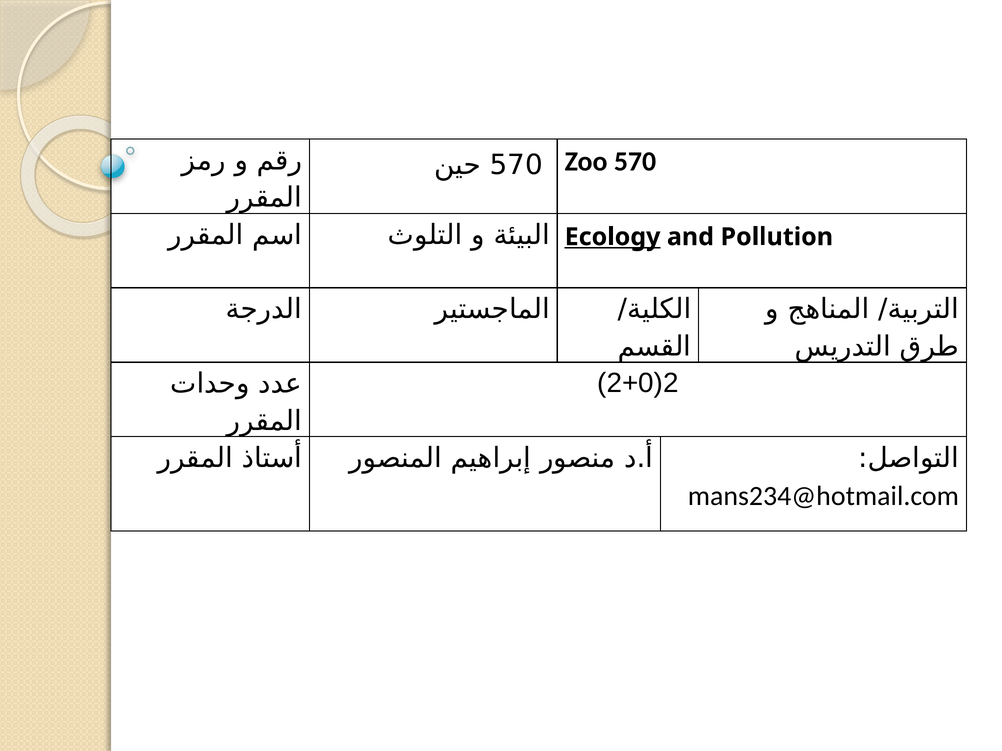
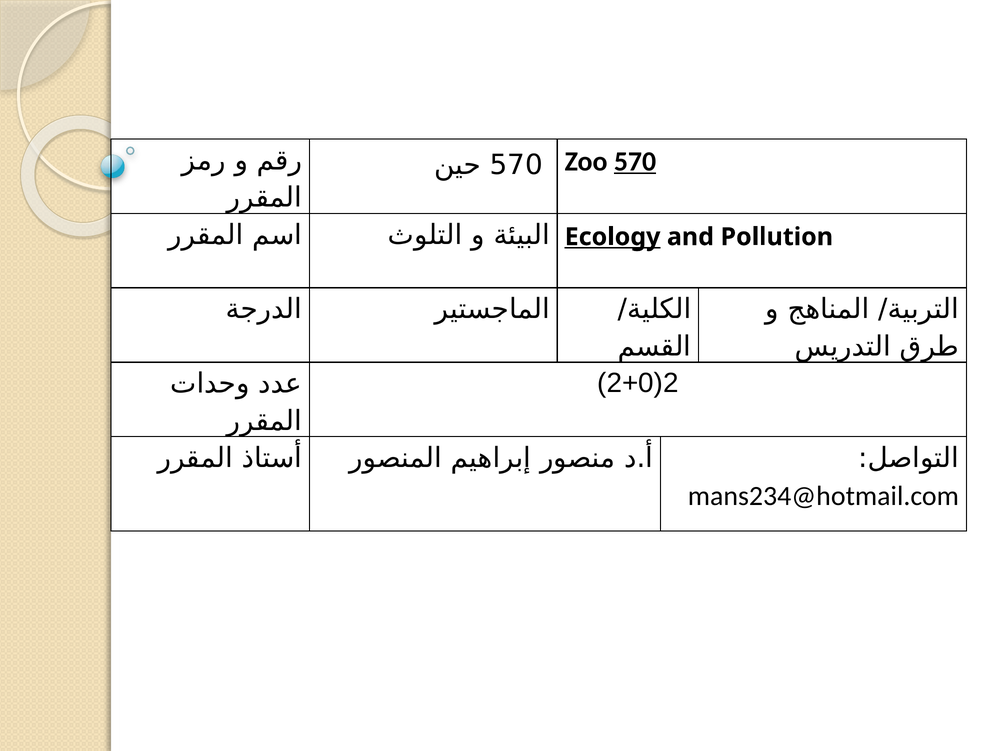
570 at (635, 161) underline: none -> present
